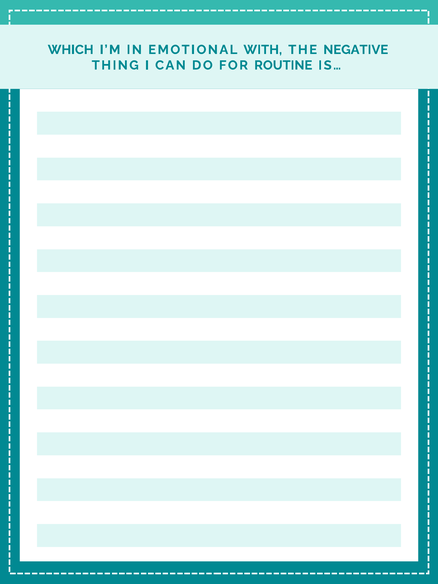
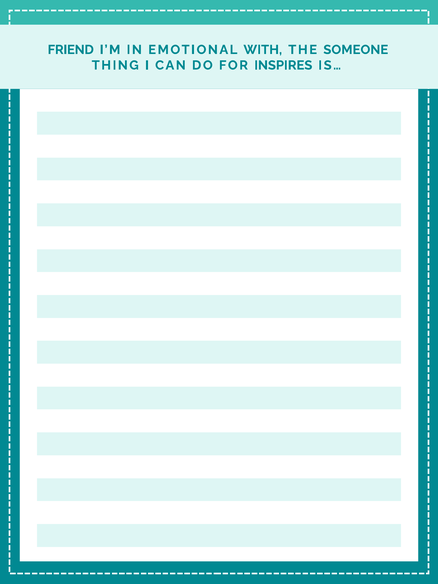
WHICH: WHICH -> FRIEND
NEGATIVE: NEGATIVE -> SOMEONE
ROUTINE: ROUTINE -> INSPIRES
